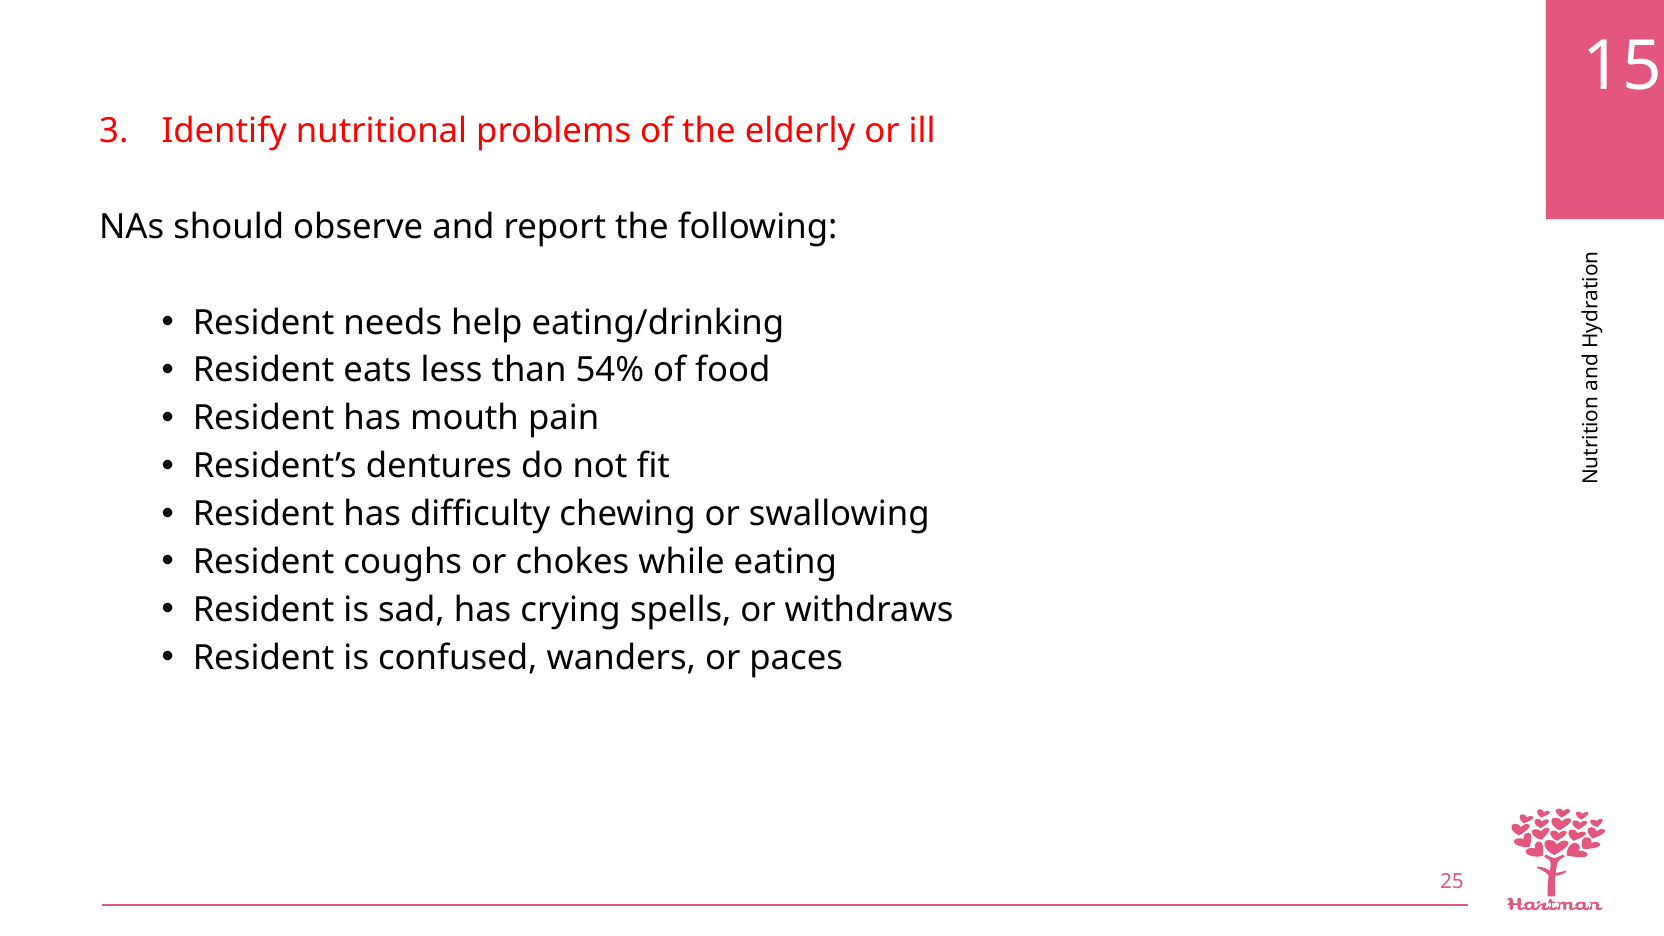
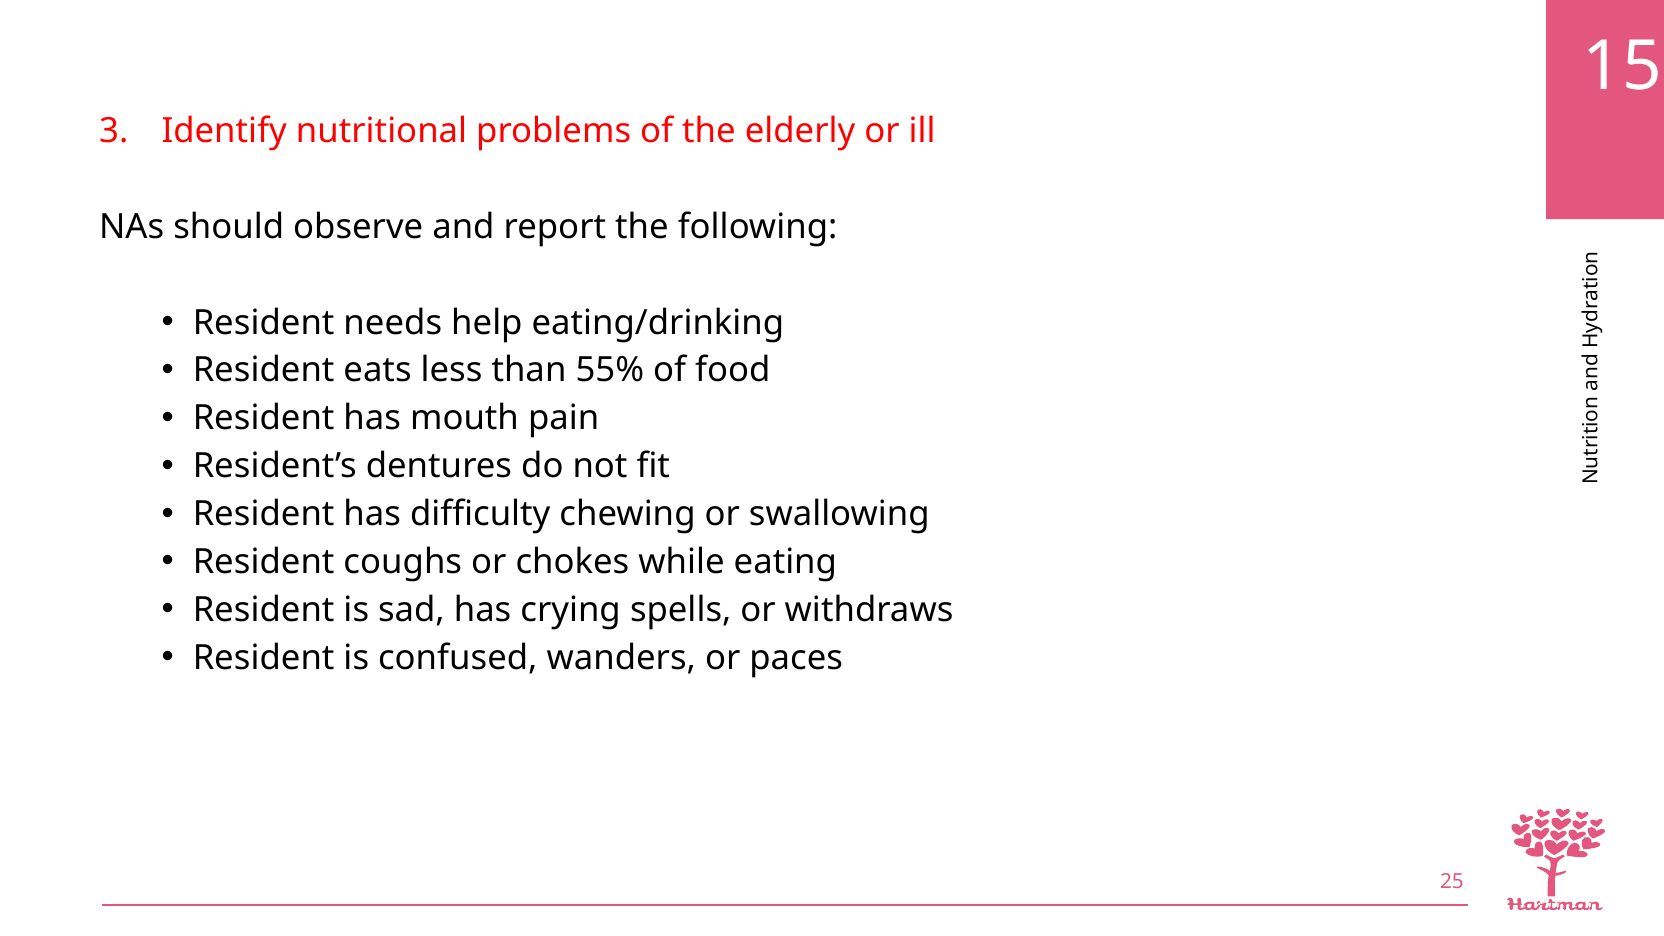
54%: 54% -> 55%
